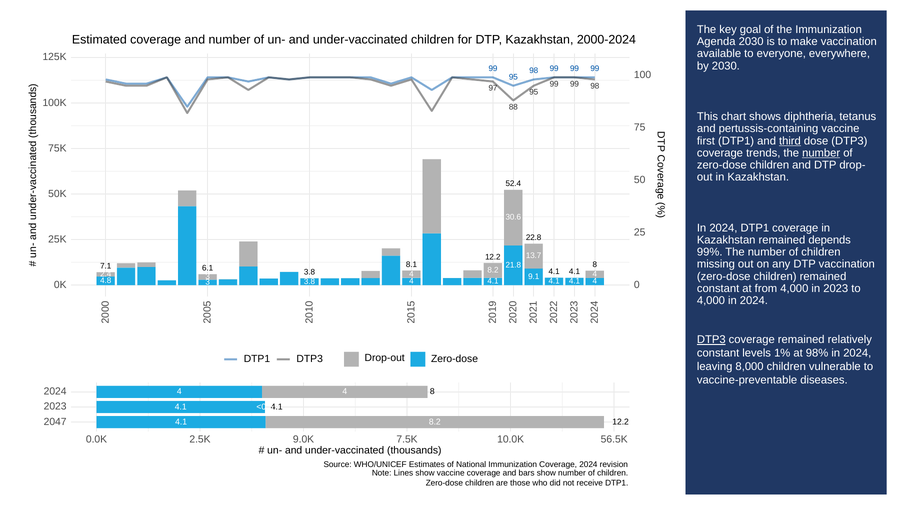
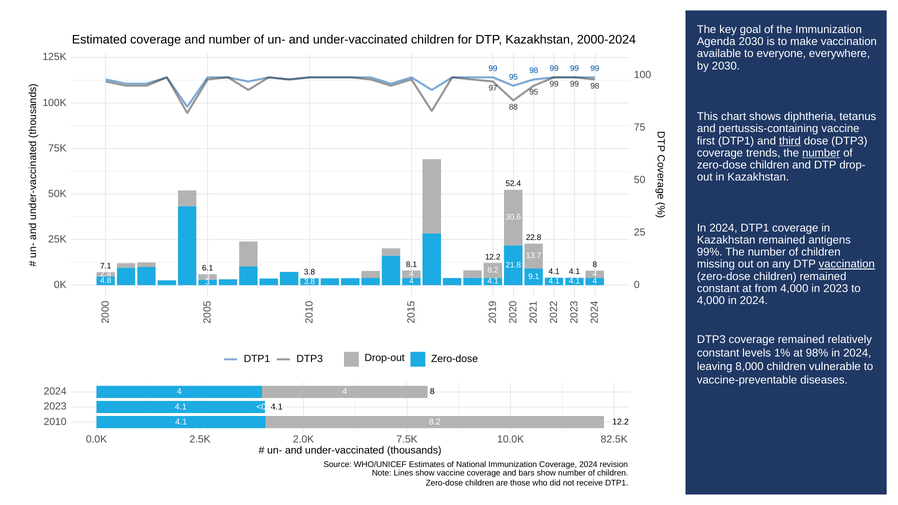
depends: depends -> antigens
vaccination at (847, 264) underline: none -> present
DTP3 at (711, 340) underline: present -> none
2047: 2047 -> 2010
9.0K: 9.0K -> 2.0K
56.5K: 56.5K -> 82.5K
